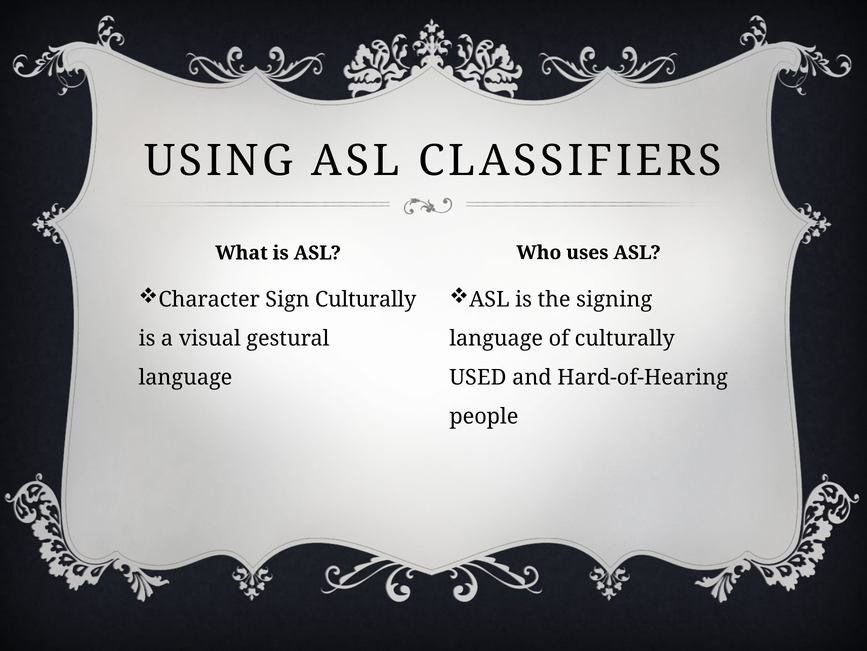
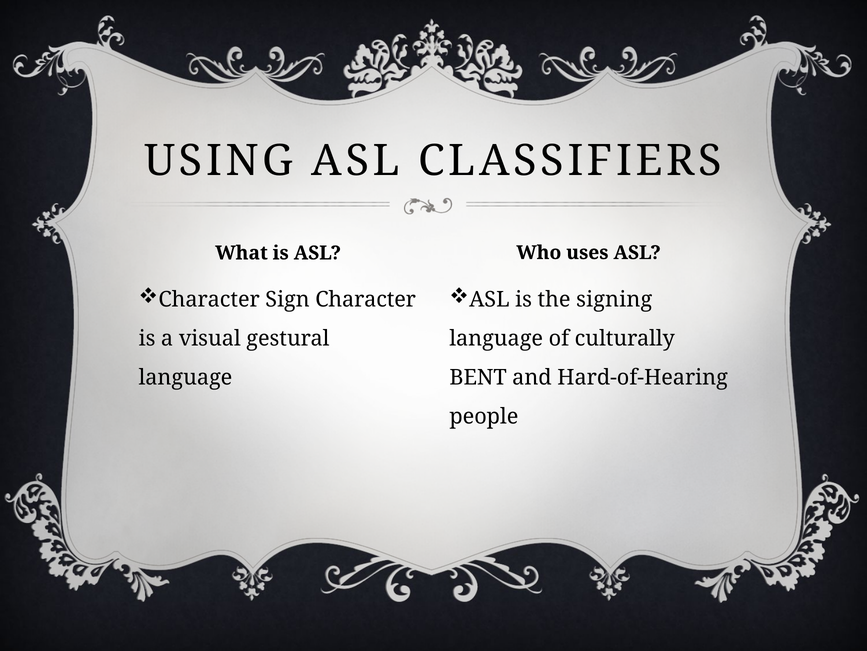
Sign Culturally: Culturally -> Character
USED: USED -> BENT
